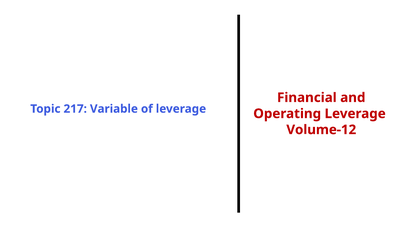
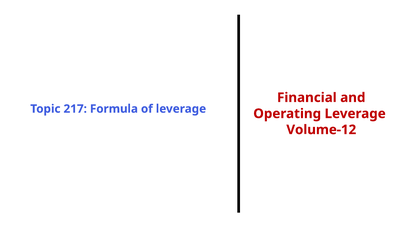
Variable: Variable -> Formula
